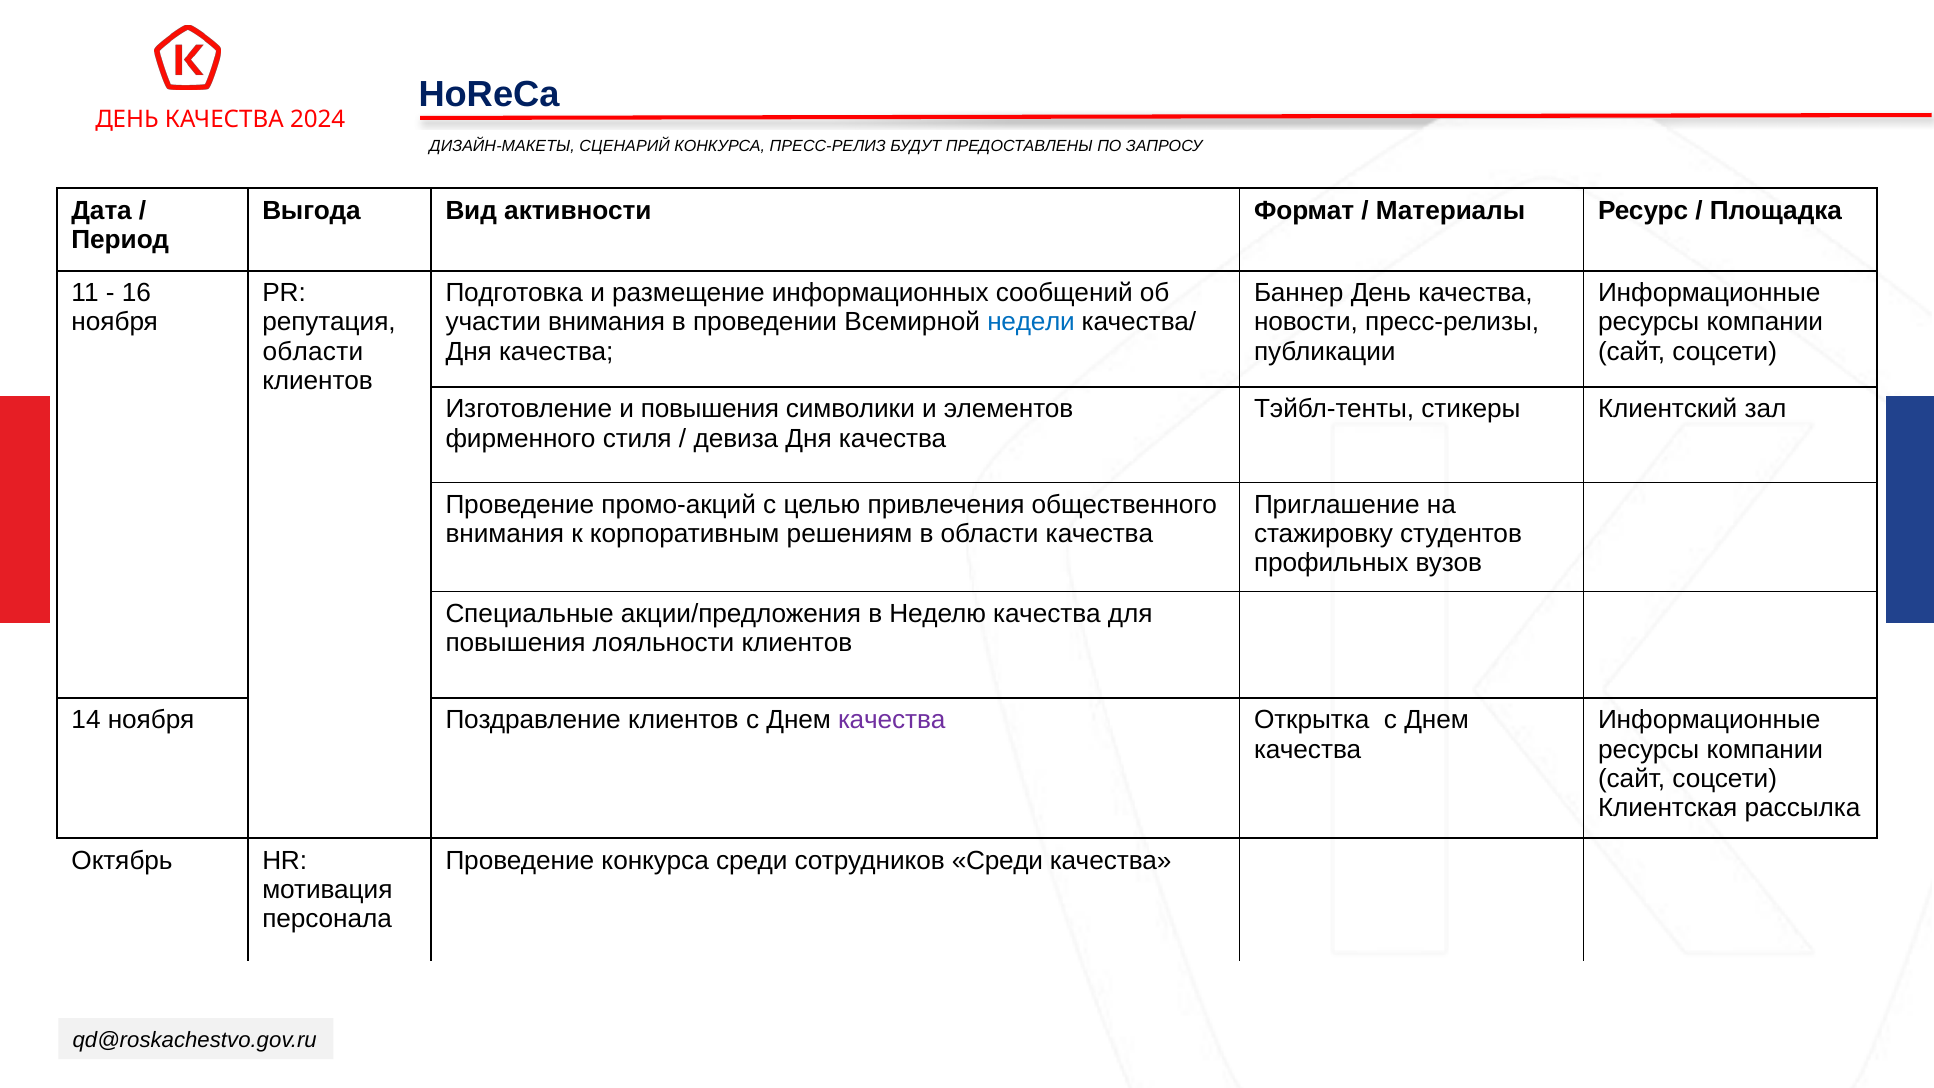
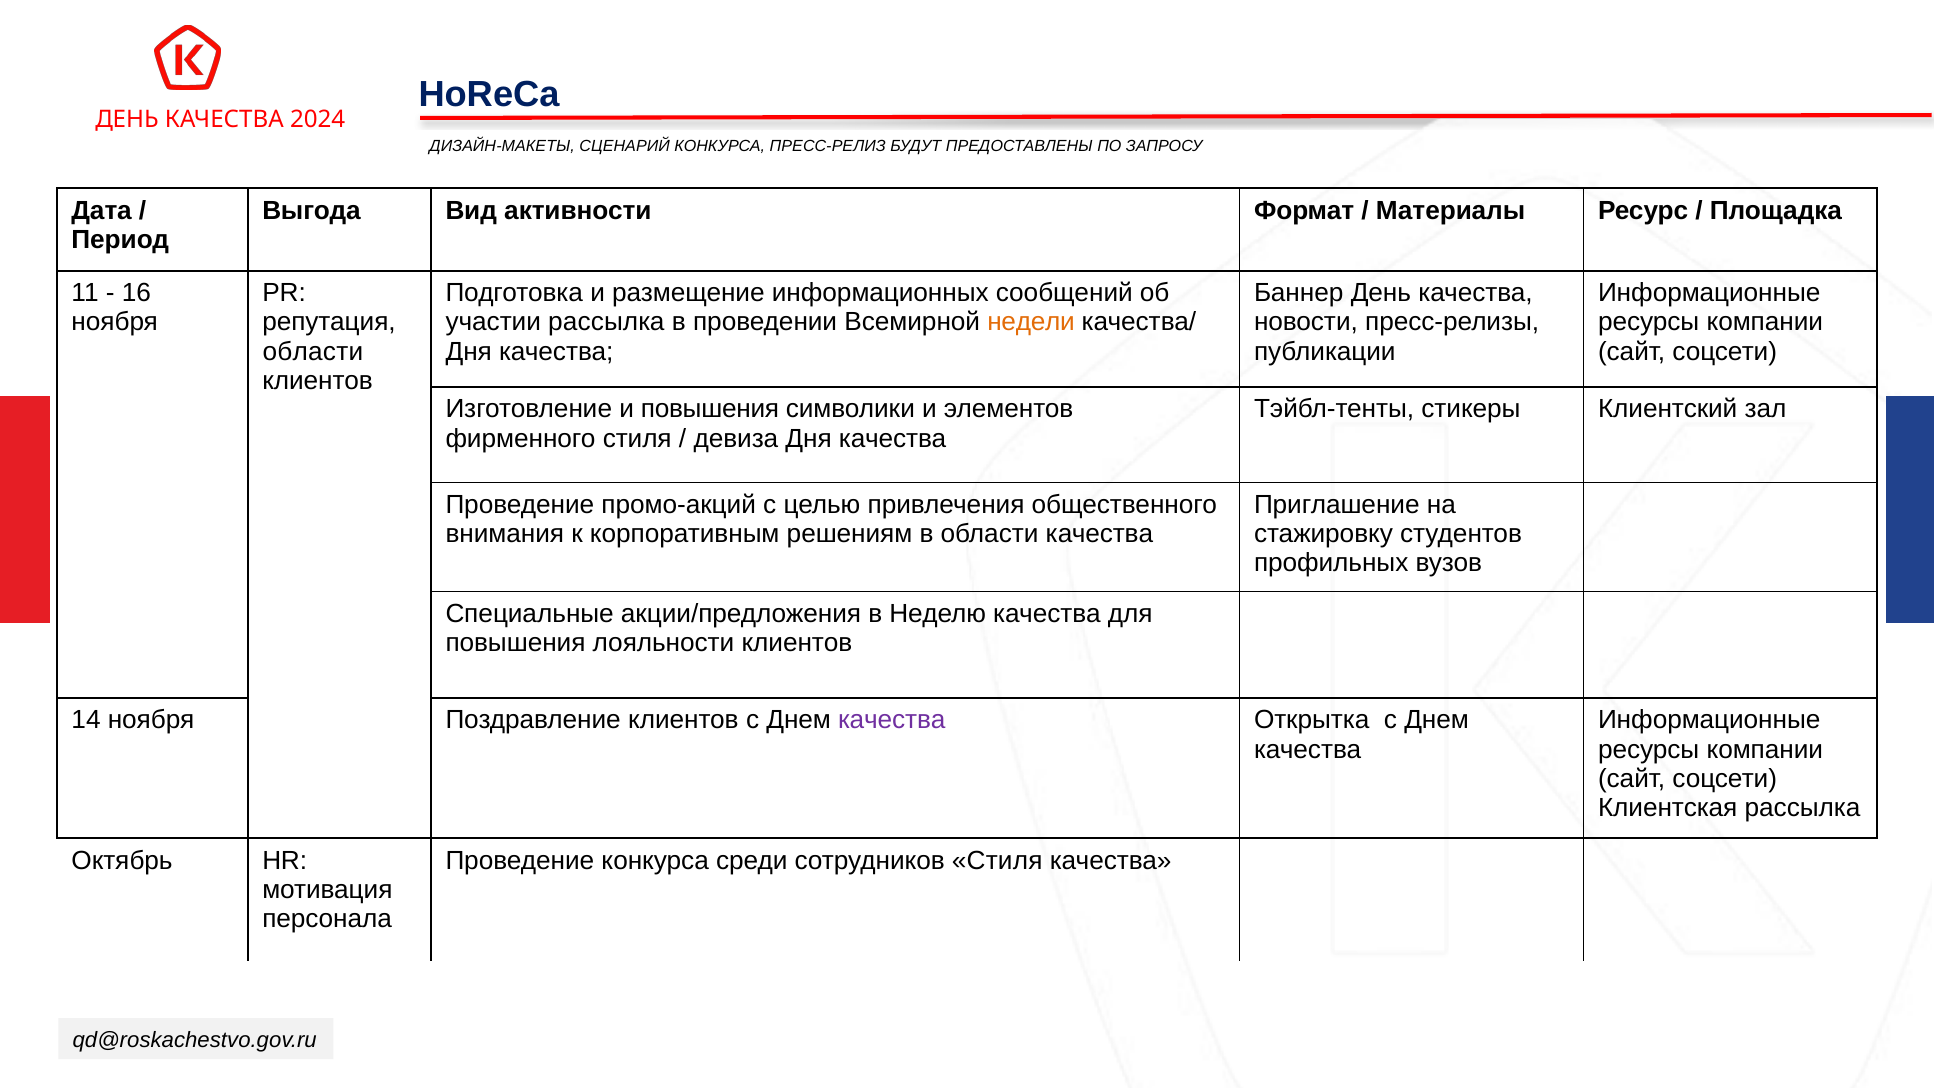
участии внимания: внимания -> рассылка
недели colour: blue -> orange
сотрудников Среди: Среди -> Стиля
